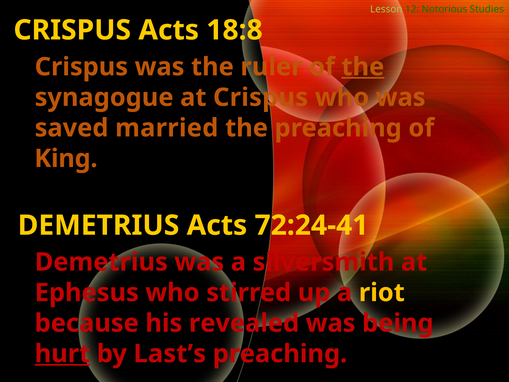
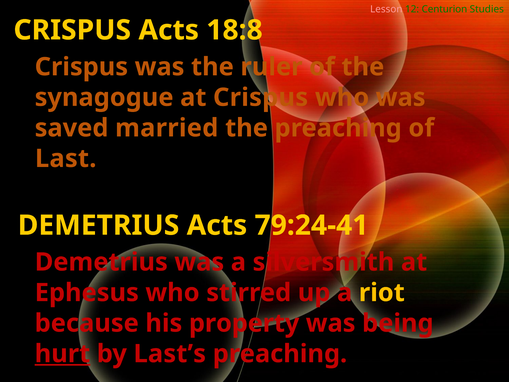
Lesson colour: light green -> pink
Notorious: Notorious -> Centurion
the at (363, 67) underline: present -> none
King: King -> Last
72:24-41: 72:24-41 -> 79:24-41
revealed: revealed -> property
